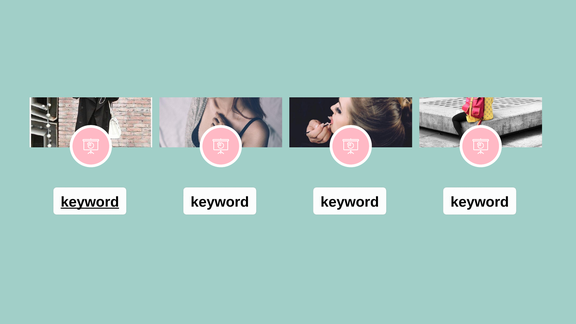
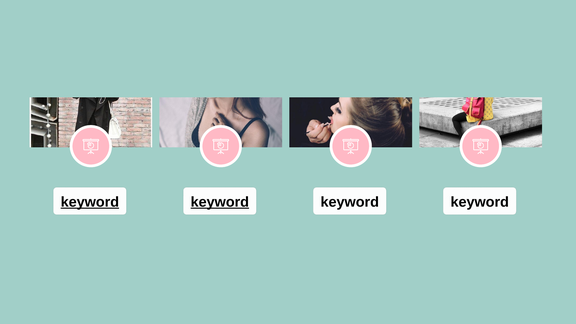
keyword at (220, 202) underline: none -> present
